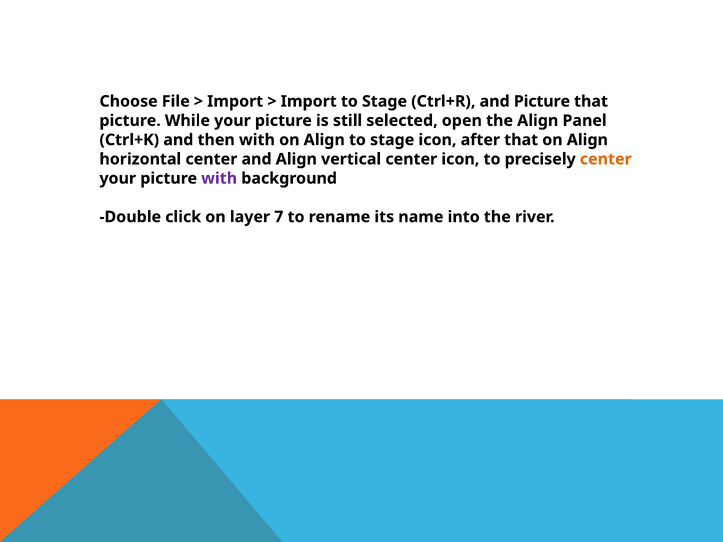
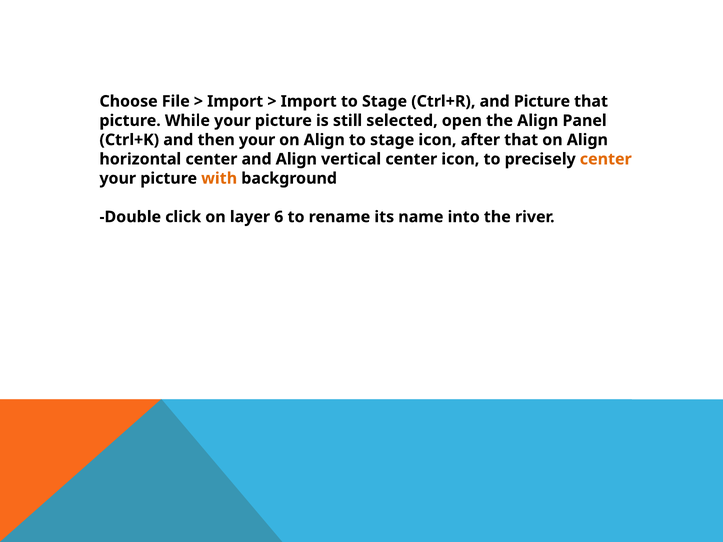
then with: with -> your
with at (219, 178) colour: purple -> orange
7: 7 -> 6
